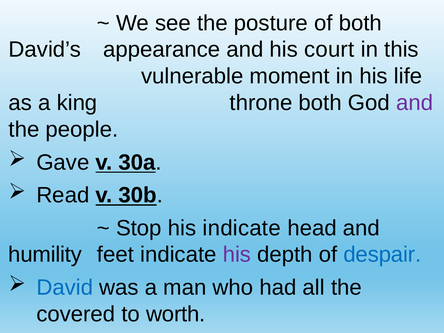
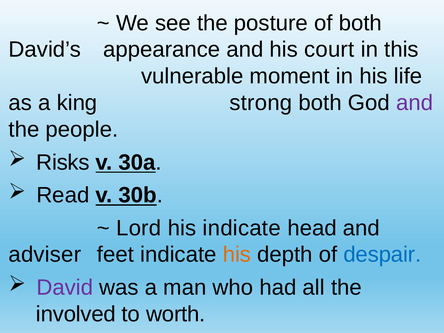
throne: throne -> strong
Gave: Gave -> Risks
Stop: Stop -> Lord
humility: humility -> adviser
his at (237, 255) colour: purple -> orange
David colour: blue -> purple
covered: covered -> involved
